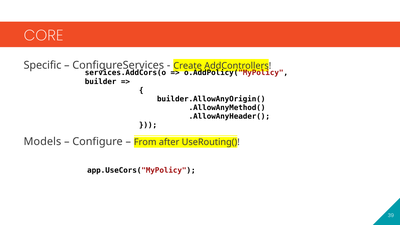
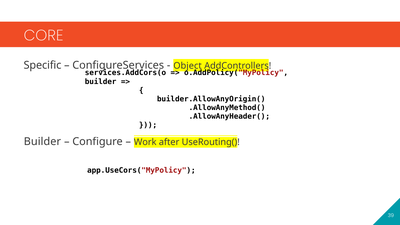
Create: Create -> Object
Models at (42, 141): Models -> Builder
From: From -> Work
